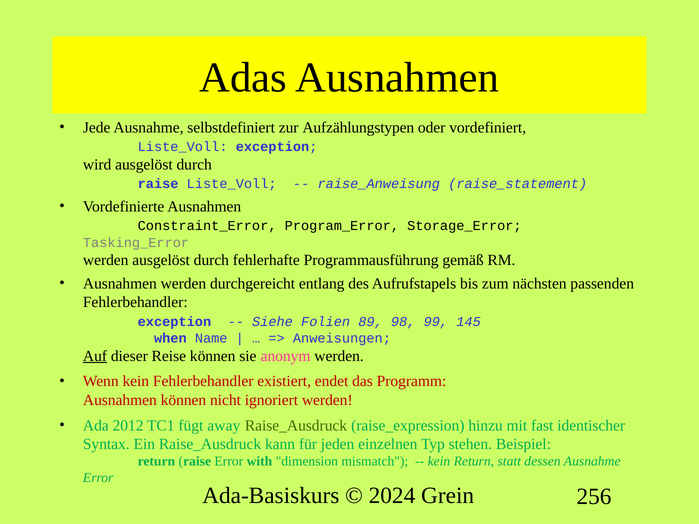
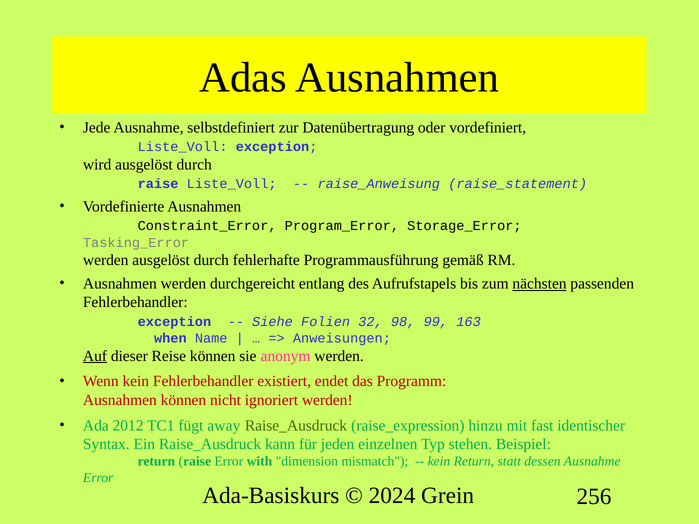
Aufzählungstypen: Aufzählungstypen -> Datenübertragung
nächsten underline: none -> present
89: 89 -> 32
145: 145 -> 163
